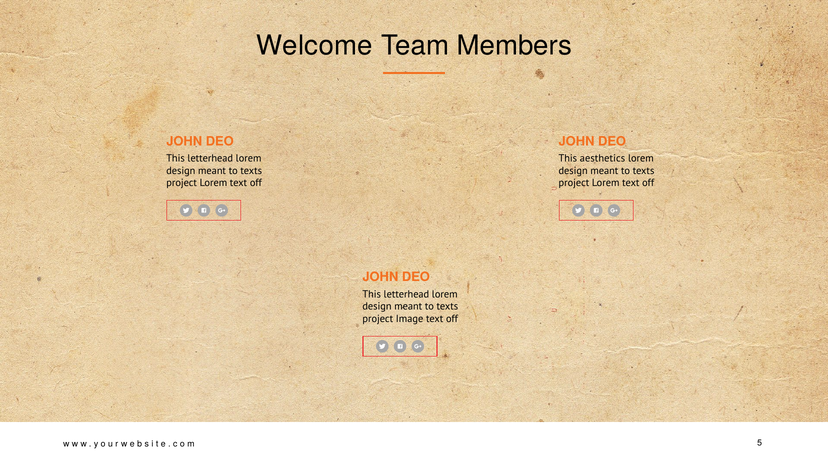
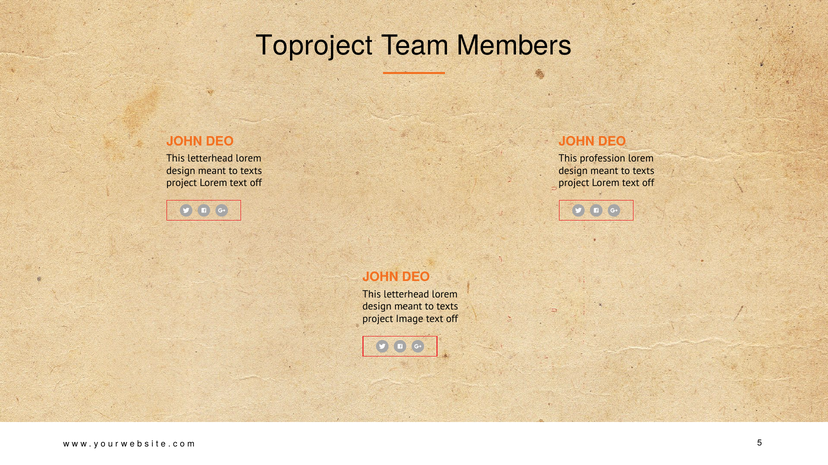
Welcome: Welcome -> Toproject
aesthetics: aesthetics -> profession
